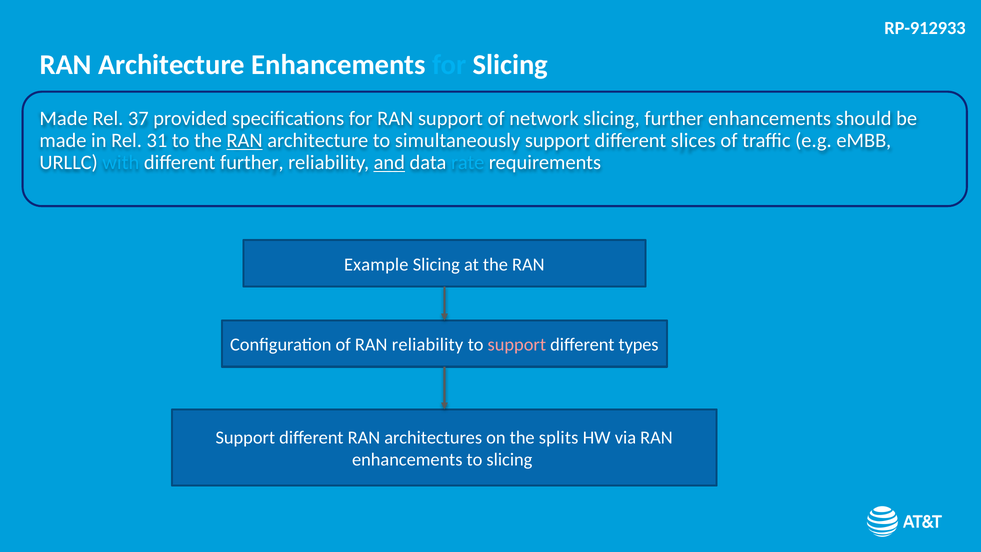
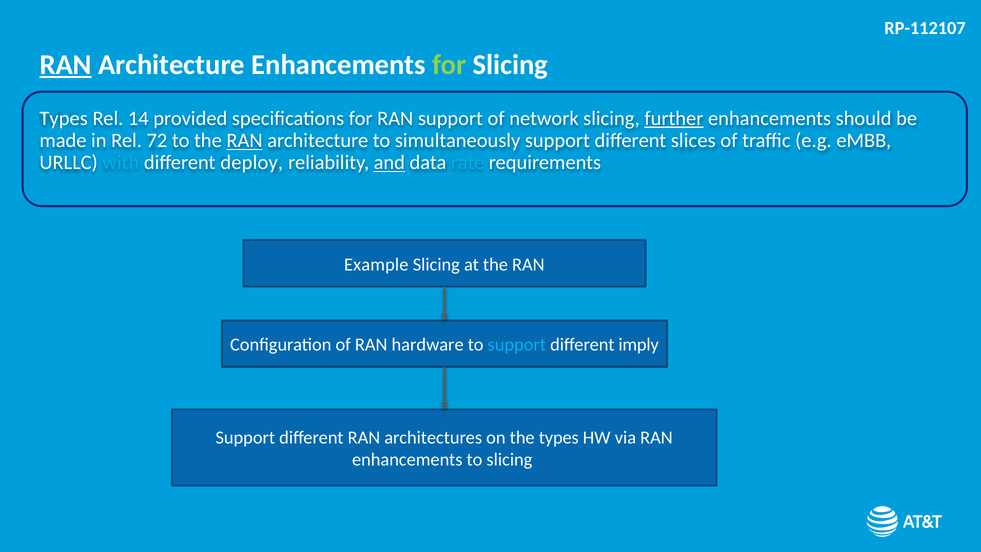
RP-912933: RP-912933 -> RP-112107
RAN at (66, 65) underline: none -> present
for at (449, 65) colour: light blue -> light green
Made at (64, 119): Made -> Types
37: 37 -> 14
further at (674, 119) underline: none -> present
31: 31 -> 72
different further: further -> deploy
RAN reliability: reliability -> hardware
support at (517, 345) colour: pink -> light blue
types: types -> imply
the splits: splits -> types
